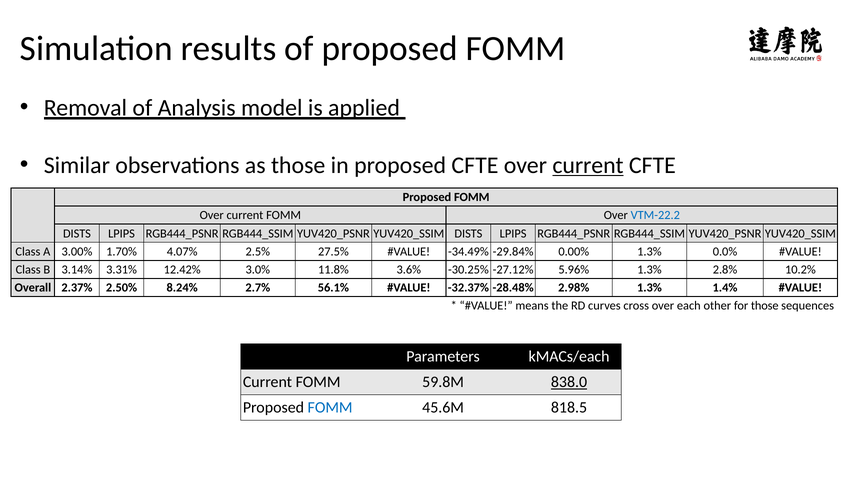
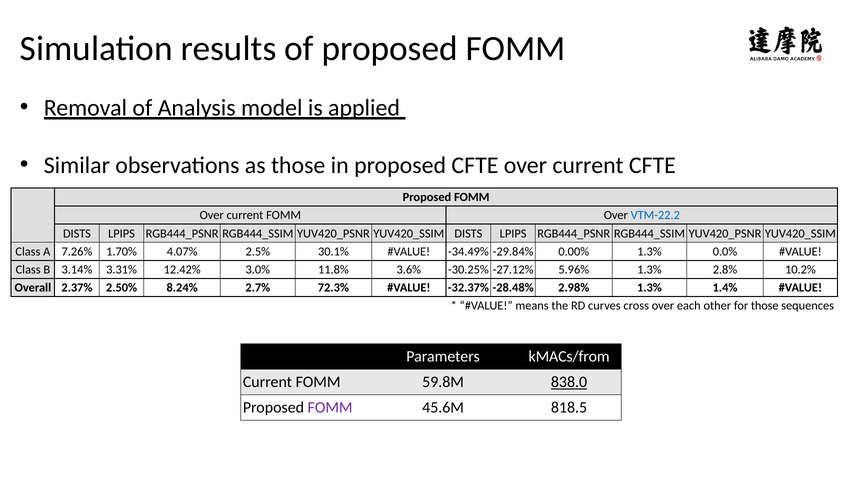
current at (588, 165) underline: present -> none
3.00%: 3.00% -> 7.26%
27.5%: 27.5% -> 30.1%
56.1%: 56.1% -> 72.3%
kMACs/each: kMACs/each -> kMACs/from
FOMM at (330, 407) colour: blue -> purple
